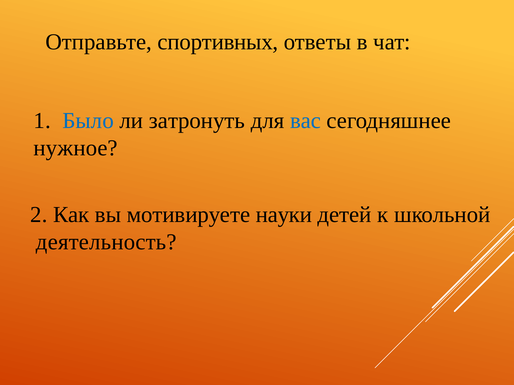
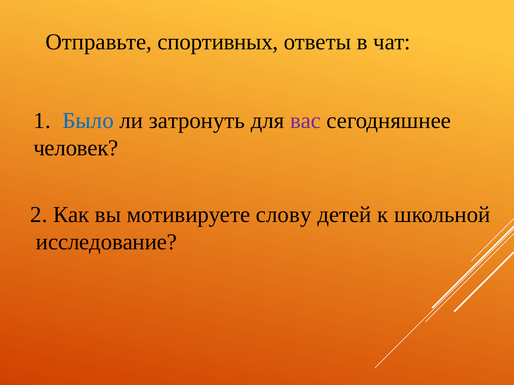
вас colour: blue -> purple
нужное: нужное -> человек
науки: науки -> слову
деятельность: деятельность -> исследование
